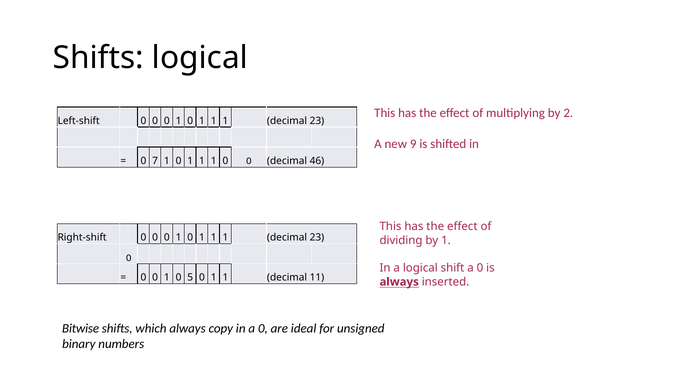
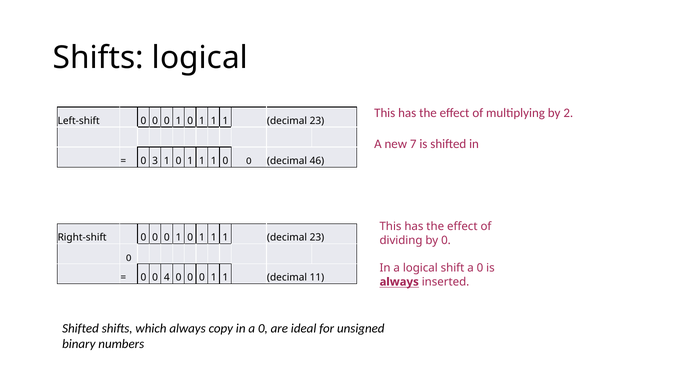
9: 9 -> 7
7: 7 -> 3
by 1: 1 -> 0
1 at (167, 278): 1 -> 4
5 at (190, 278): 5 -> 0
Bitwise at (81, 329): Bitwise -> Shifted
